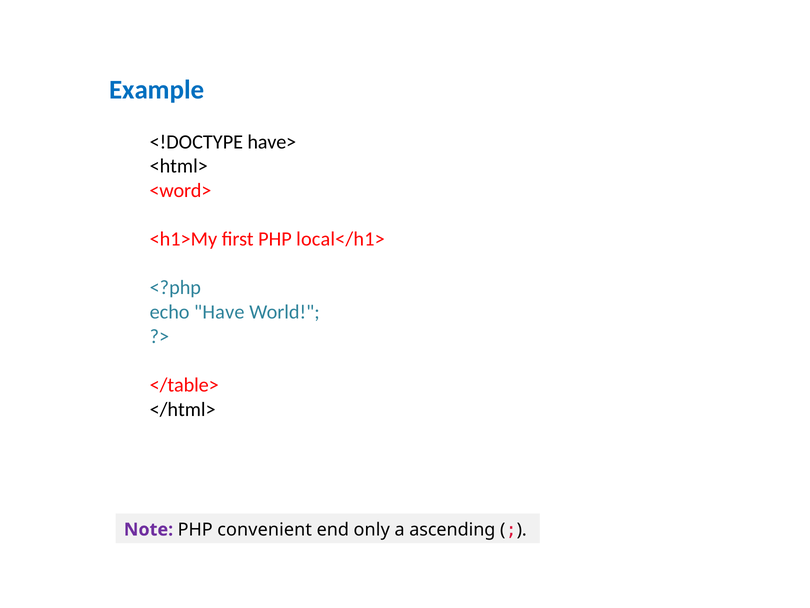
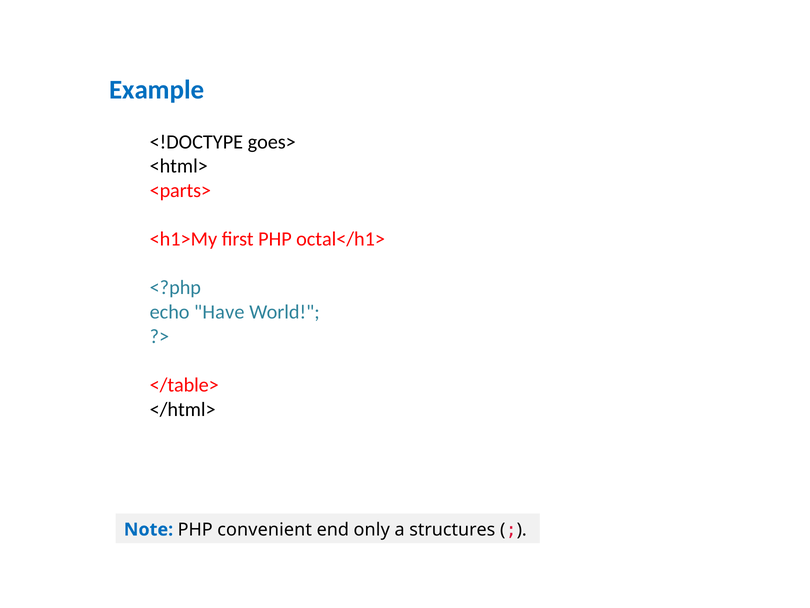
have>: have> -> goes>
<word>: <word> -> <parts>
local</h1>: local</h1> -> octal</h1>
Note colour: purple -> blue
ascending: ascending -> structures
